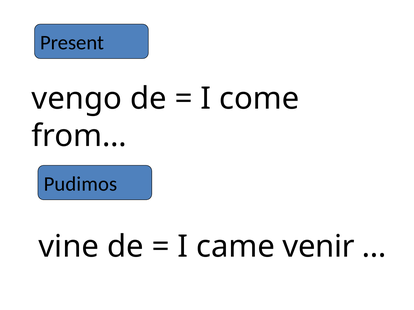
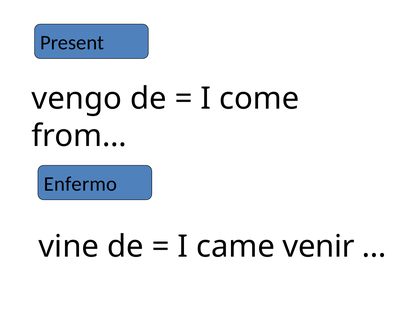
Pudimos: Pudimos -> Enfermo
